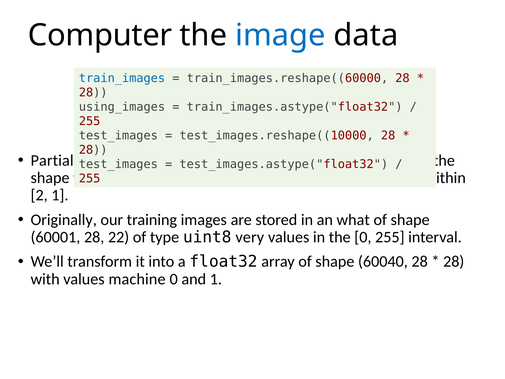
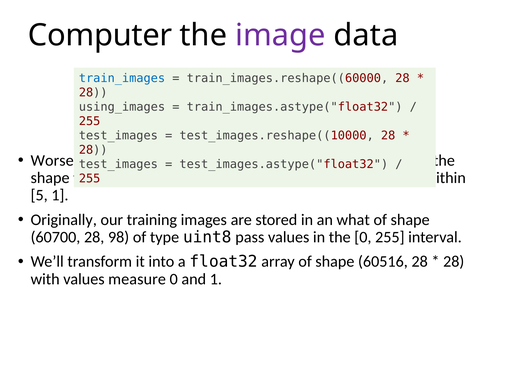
image colour: blue -> purple
Partial: Partial -> Worse
2: 2 -> 5
60001: 60001 -> 60700
22: 22 -> 98
very: very -> pass
60040: 60040 -> 60516
machine: machine -> measure
